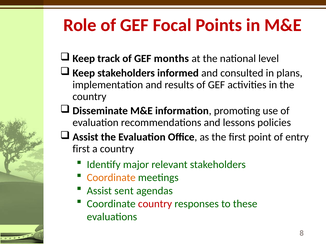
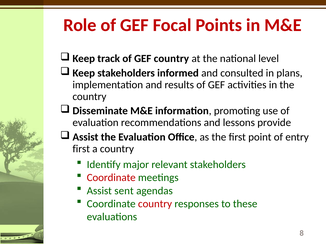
GEF months: months -> country
policies: policies -> provide
Coordinate at (111, 178) colour: orange -> red
